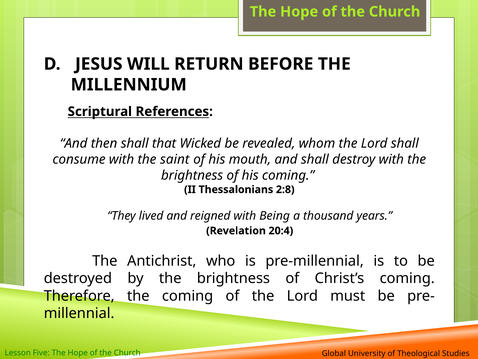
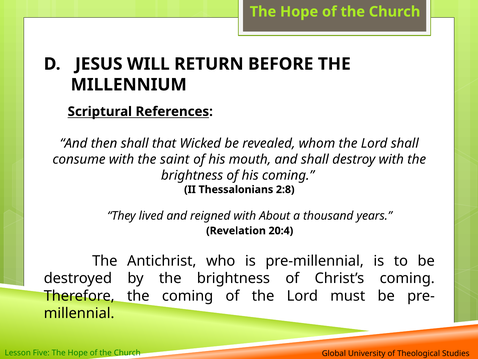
Being: Being -> About
